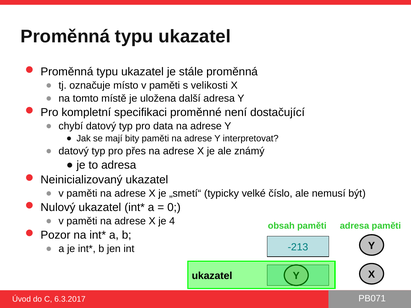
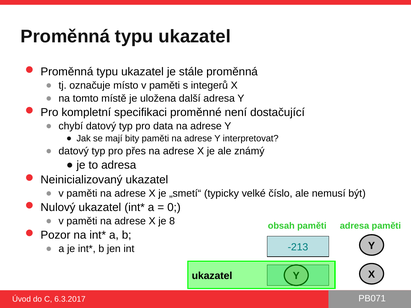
velikosti: velikosti -> integerů
4: 4 -> 8
